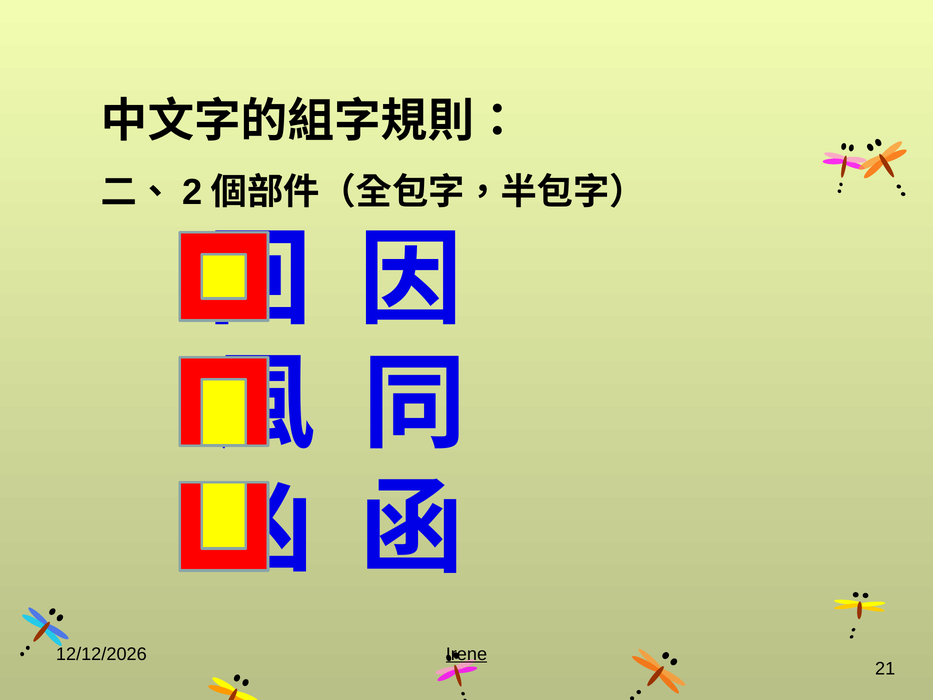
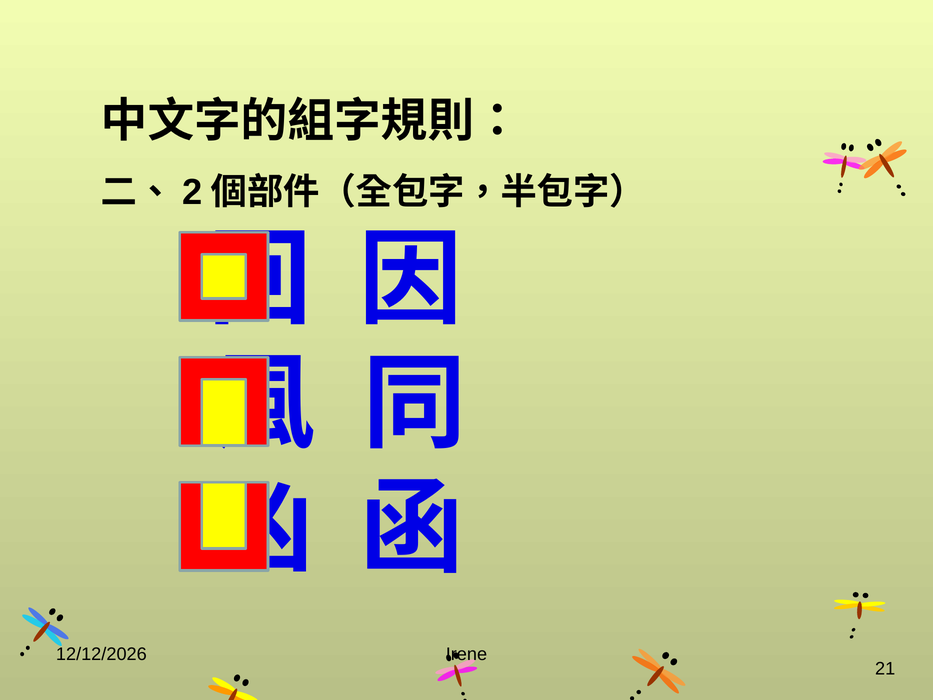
Irene underline: present -> none
